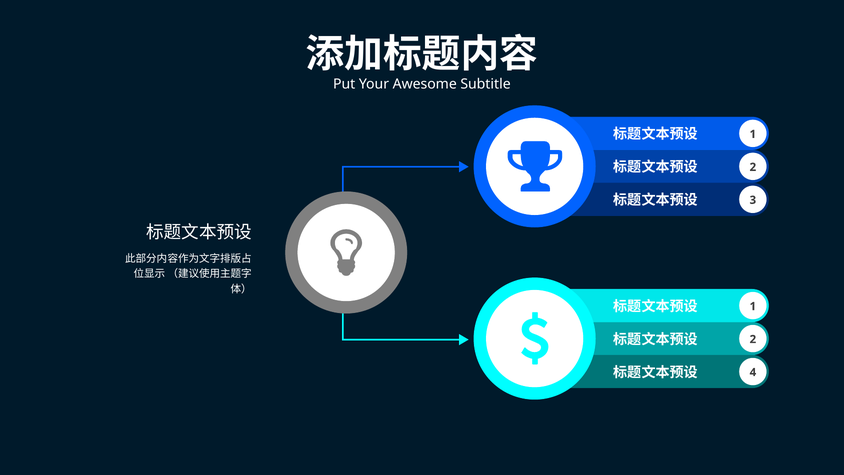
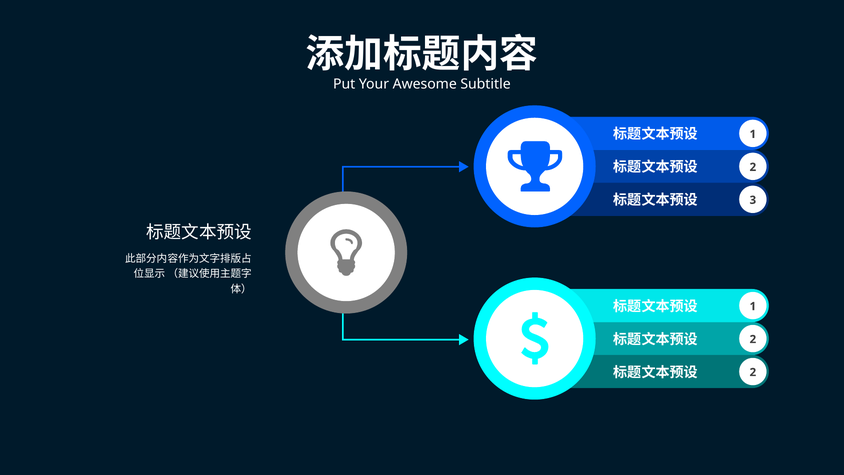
4 at (753, 372): 4 -> 2
